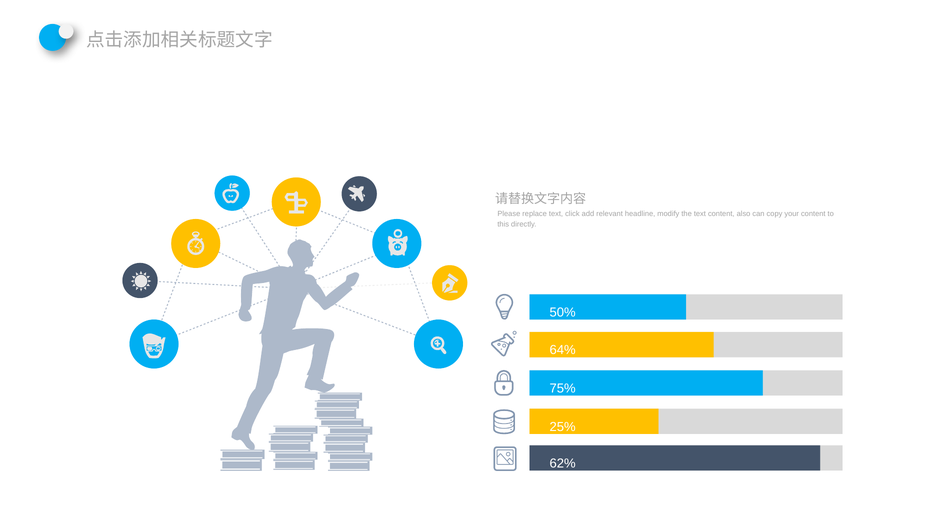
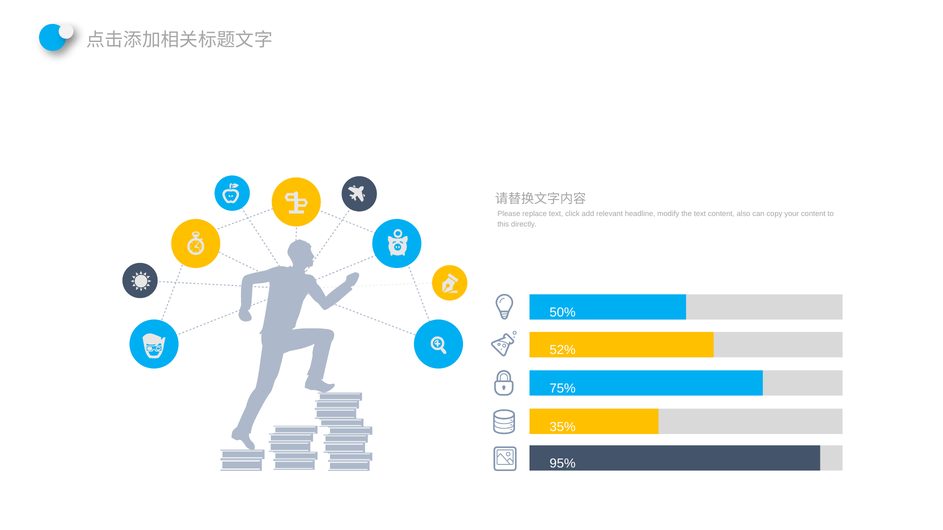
64%: 64% -> 52%
25%: 25% -> 35%
62%: 62% -> 95%
